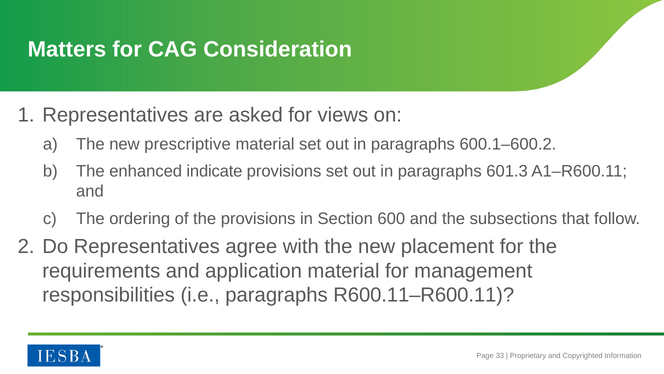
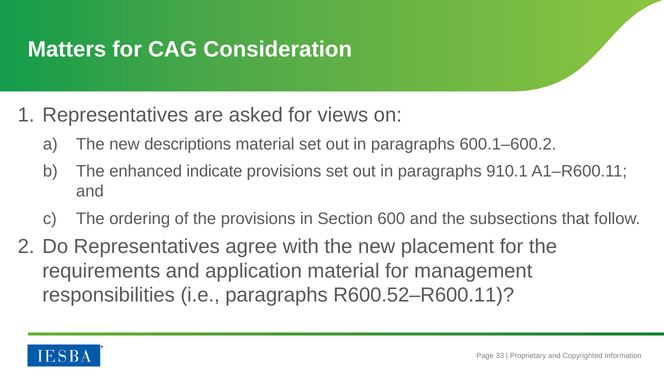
prescriptive: prescriptive -> descriptions
601.3: 601.3 -> 910.1
R600.11–R600.11: R600.11–R600.11 -> R600.52–R600.11
